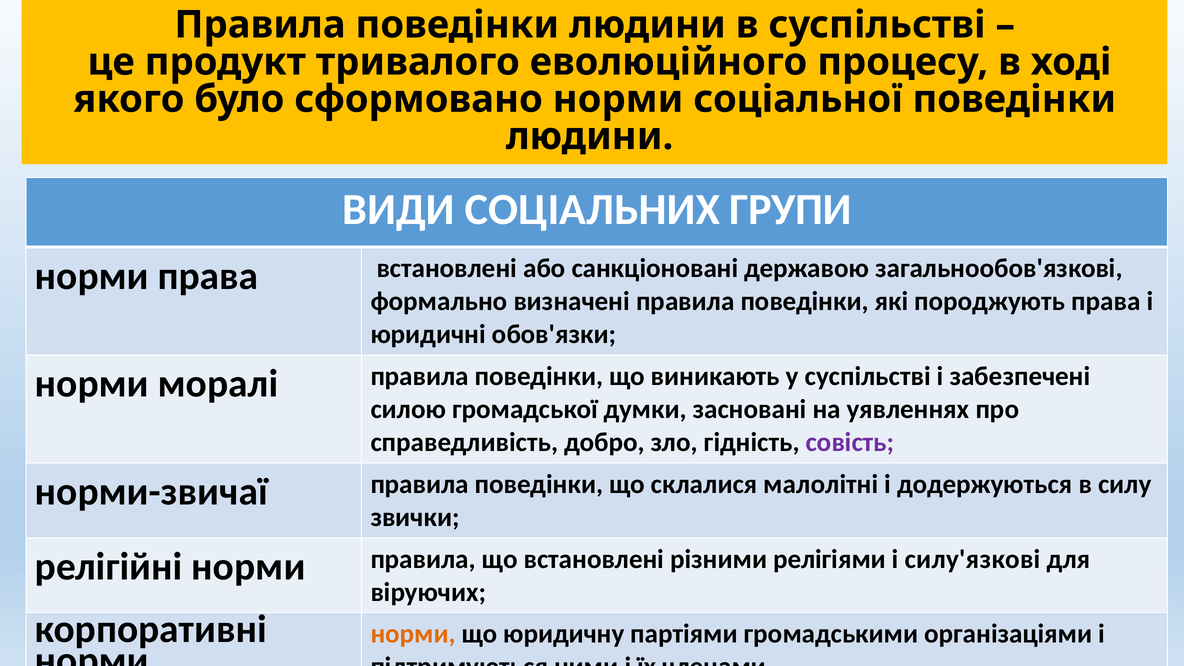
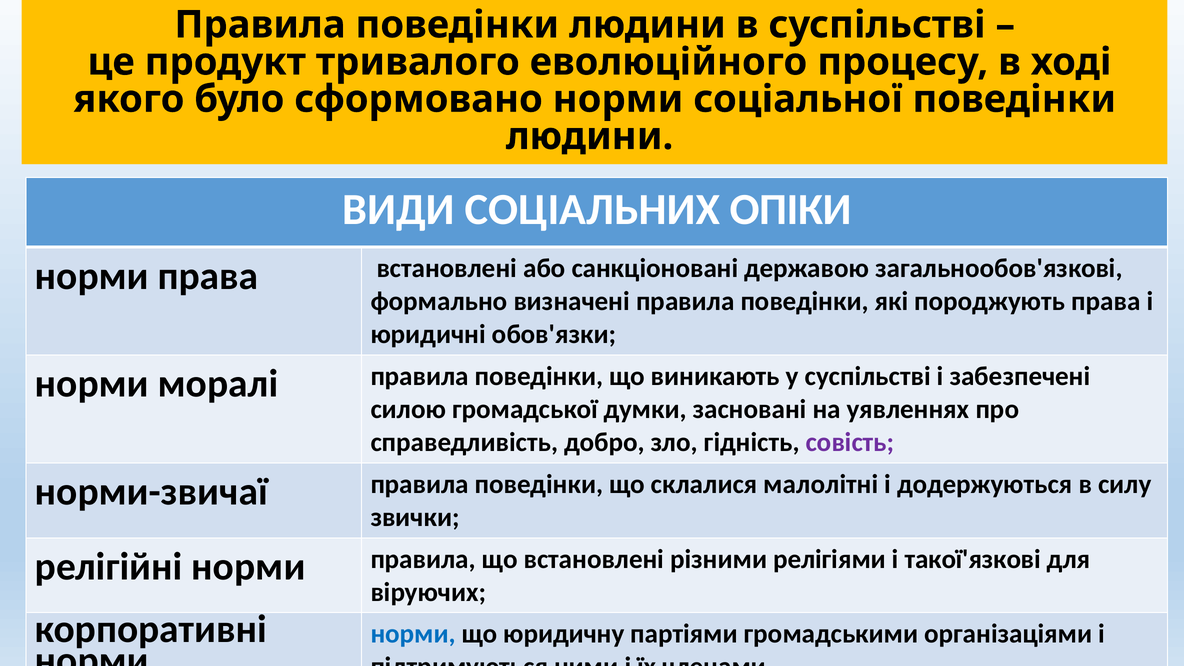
ГРУПИ: ГРУПИ -> ОПІКИ
силу'язкові: силу'язкові -> такої'язкові
норми at (413, 634) colour: orange -> blue
